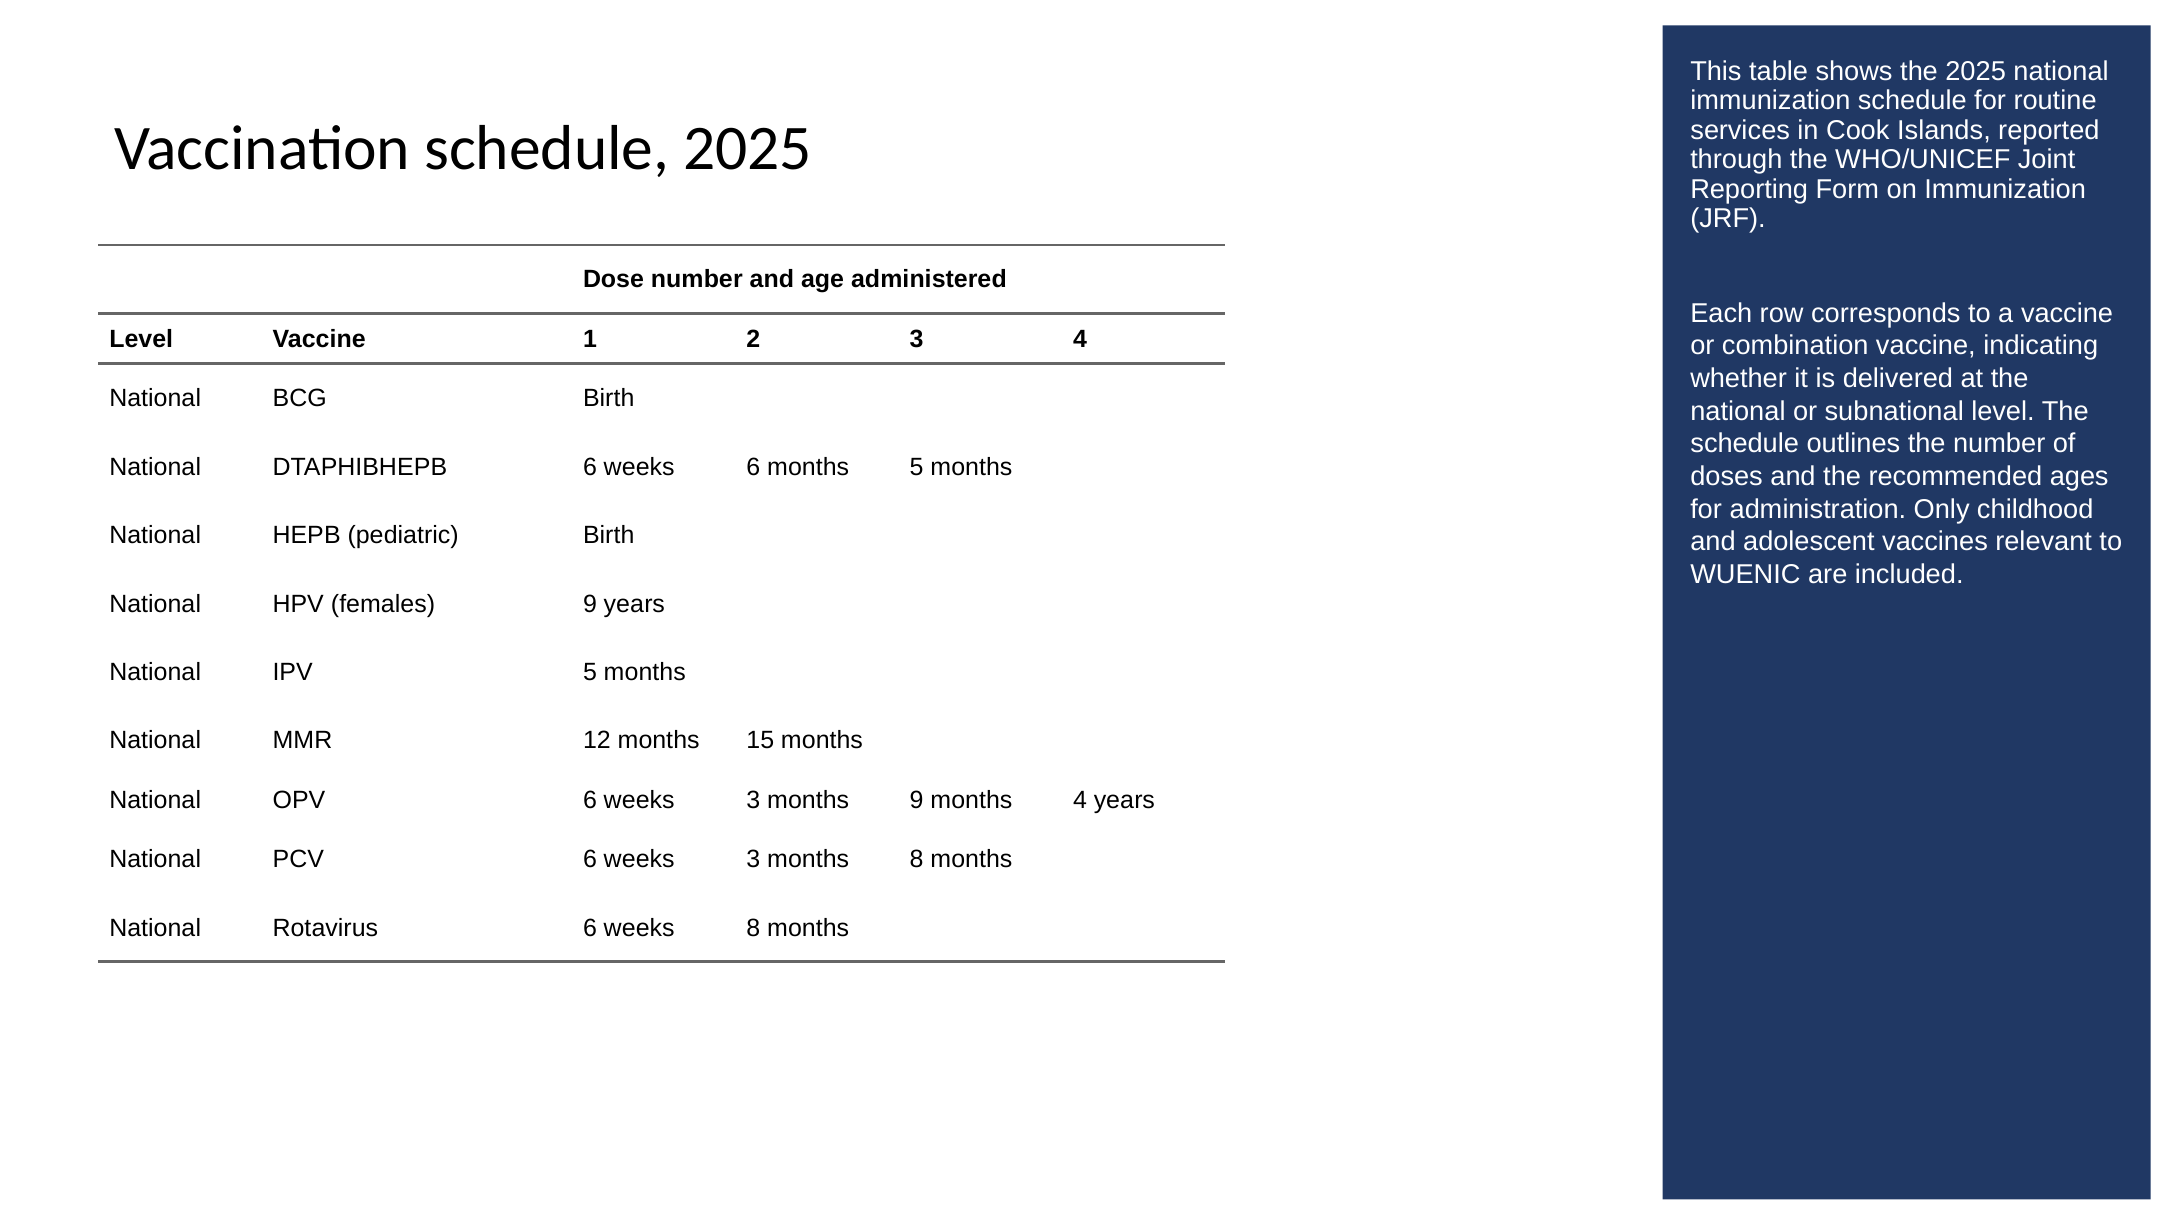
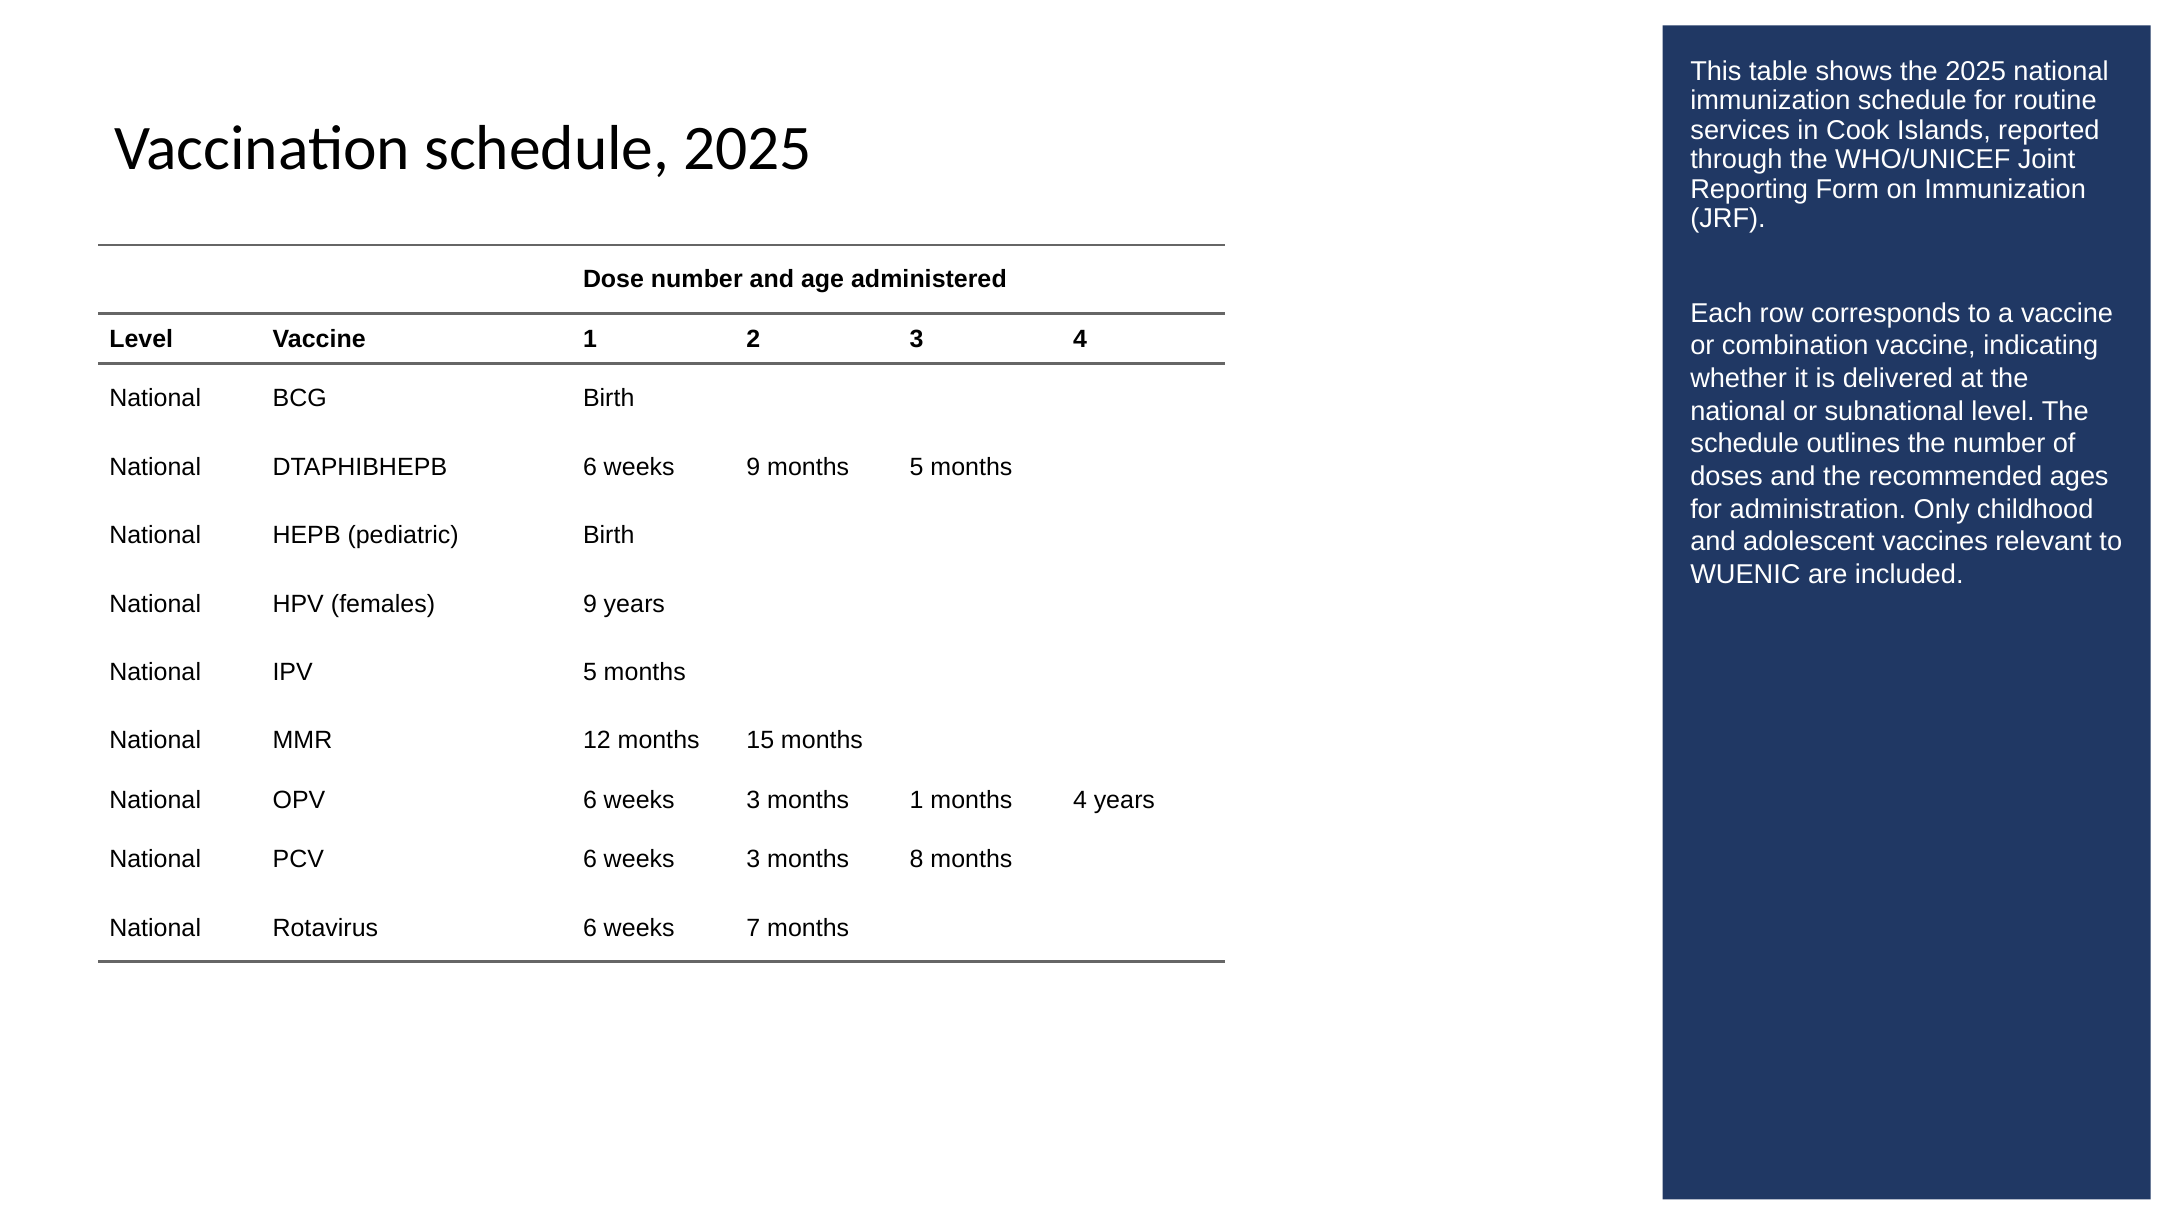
weeks 6: 6 -> 9
months 9: 9 -> 1
weeks 8: 8 -> 7
